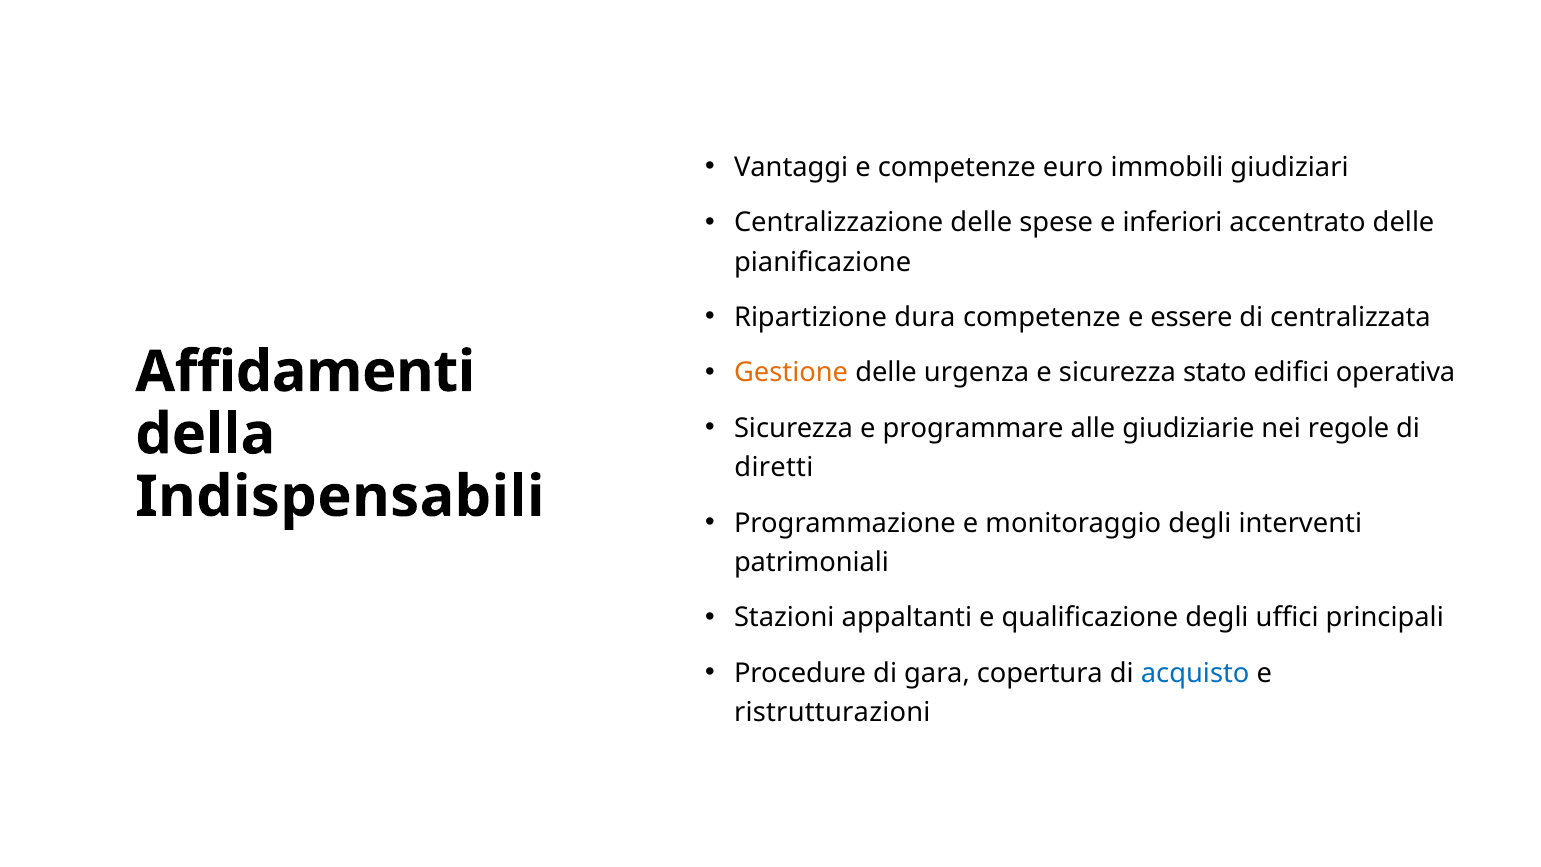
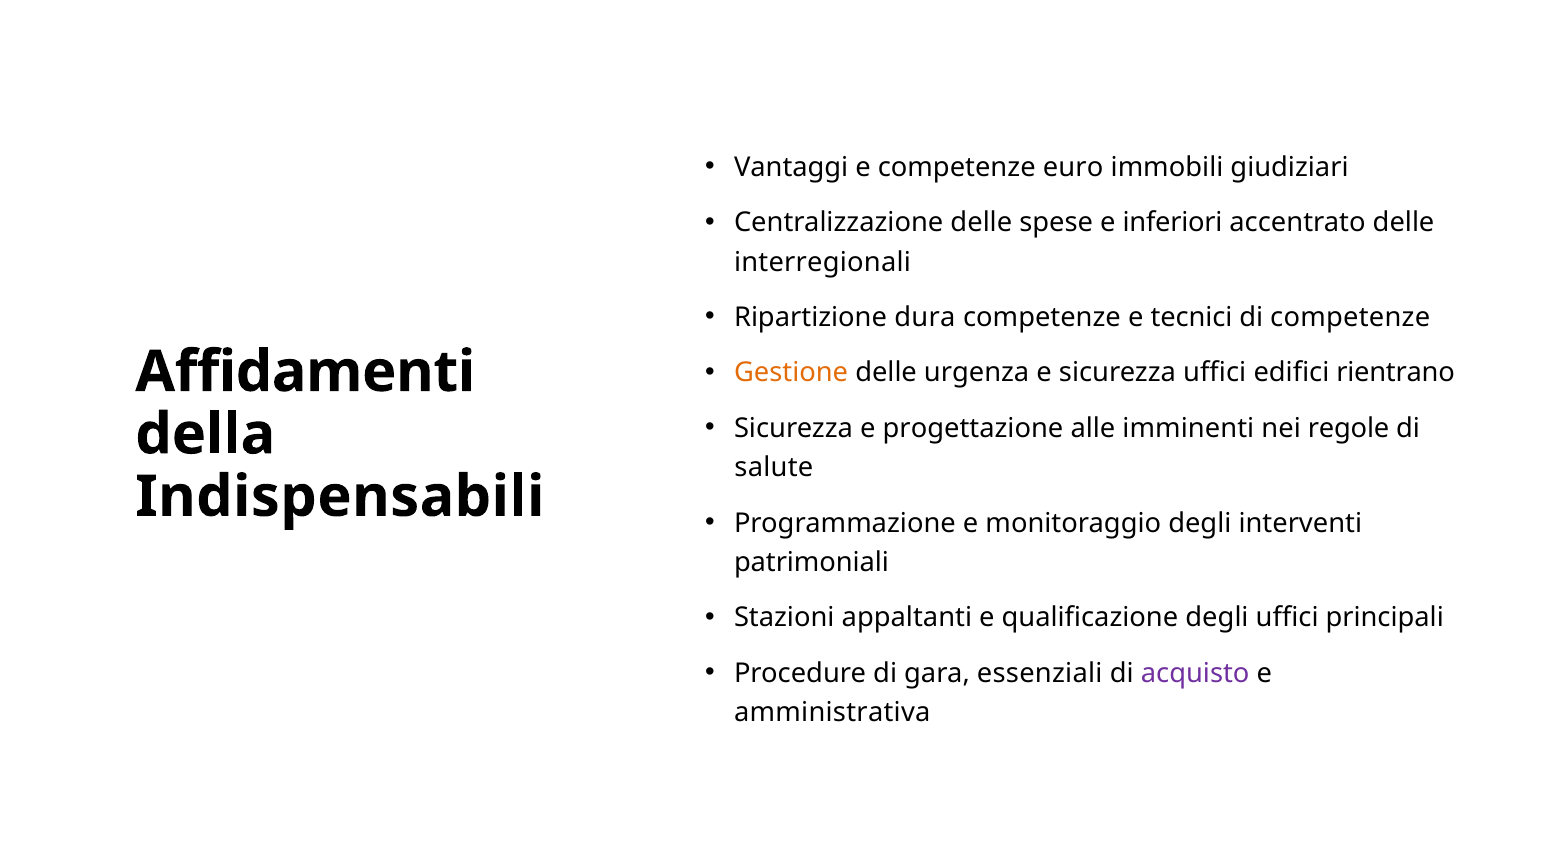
pianificazione: pianificazione -> interregionali
essere: essere -> tecnici
di centralizzata: centralizzata -> competenze
sicurezza stato: stato -> uffici
operativa: operativa -> rientrano
programmare: programmare -> progettazione
giudiziarie: giudiziarie -> imminenti
diretti: diretti -> salute
copertura: copertura -> essenziali
acquisto colour: blue -> purple
ristrutturazioni: ristrutturazioni -> amministrativa
